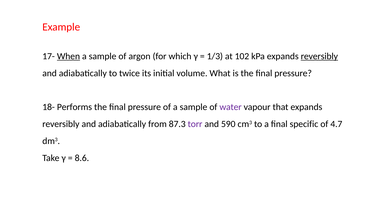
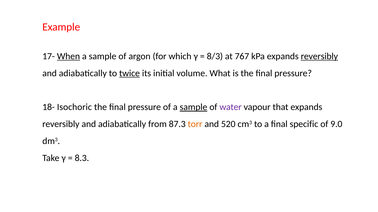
1/3: 1/3 -> 8/3
102: 102 -> 767
twice underline: none -> present
Performs: Performs -> Isochoric
sample at (193, 107) underline: none -> present
torr colour: purple -> orange
590: 590 -> 520
4.7: 4.7 -> 9.0
8.6: 8.6 -> 8.3
